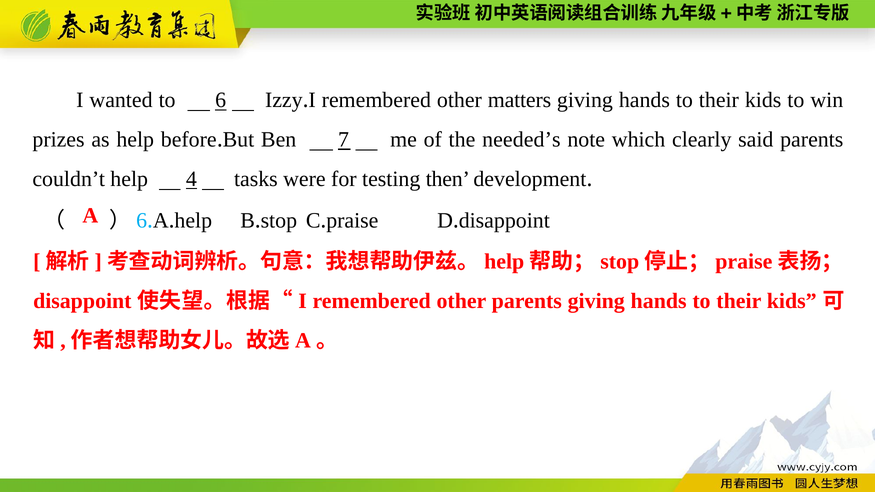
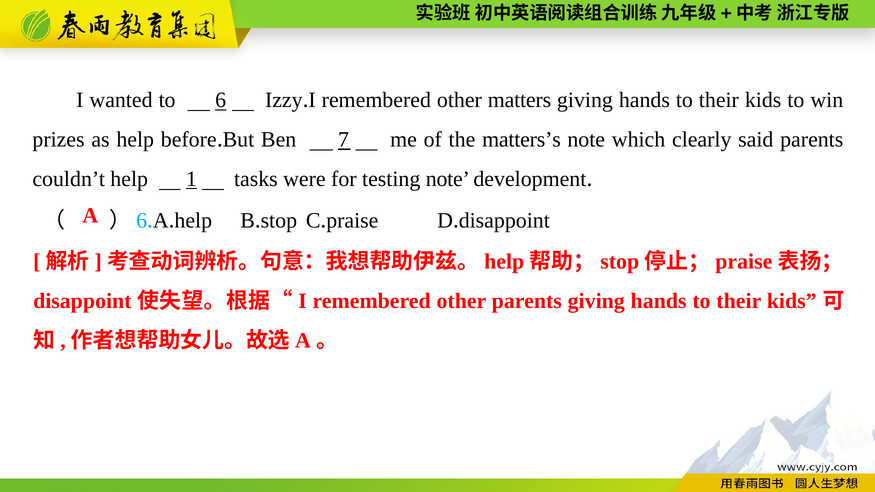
needed’s: needed’s -> matters’s
4: 4 -> 1
testing then: then -> note
